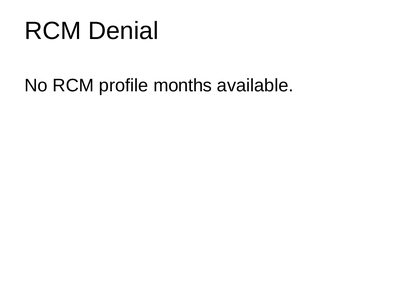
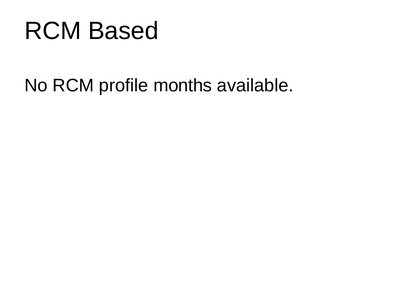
Denial: Denial -> Based
